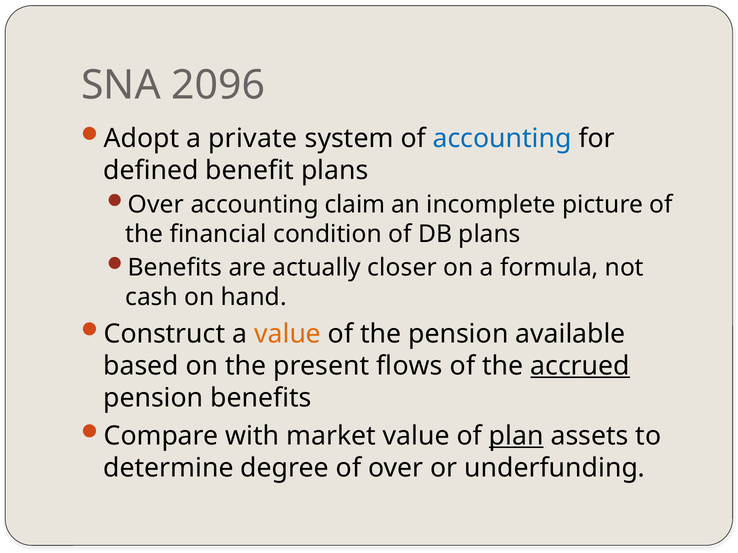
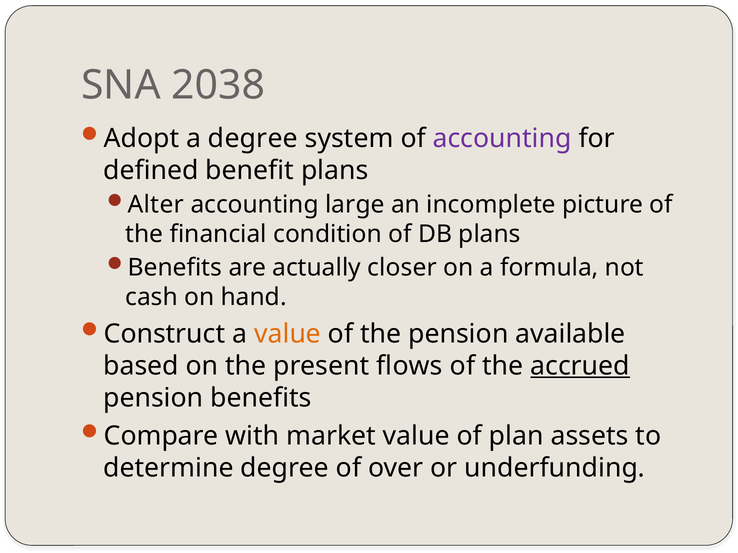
2096: 2096 -> 2038
a private: private -> degree
accounting at (502, 138) colour: blue -> purple
Over at (156, 205): Over -> Alter
claim: claim -> large
plan underline: present -> none
